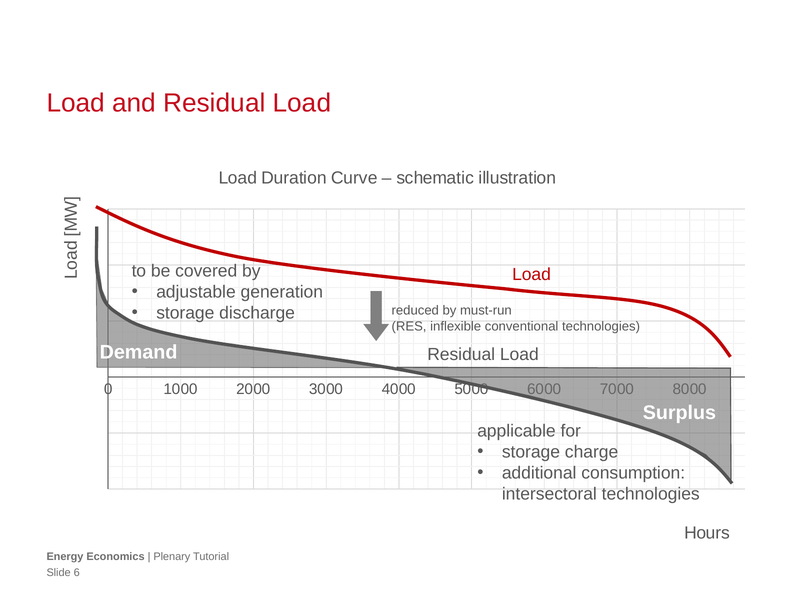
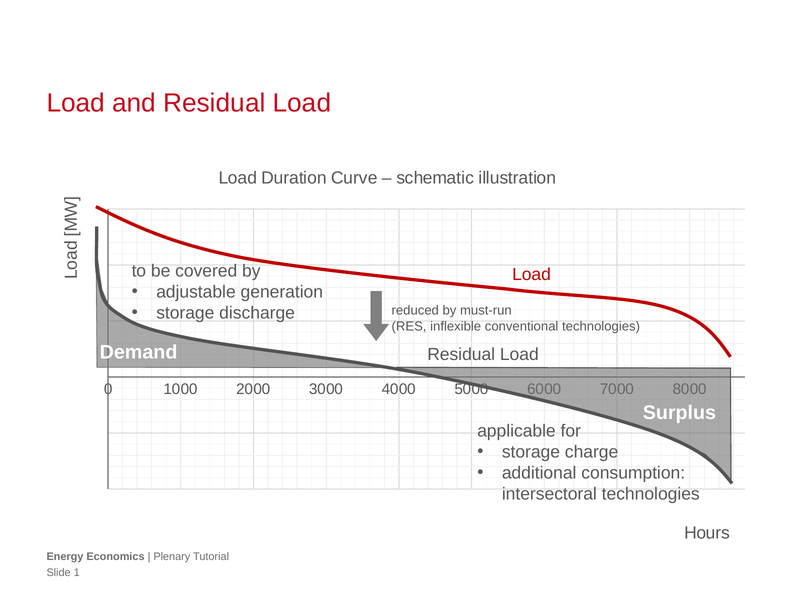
6: 6 -> 1
